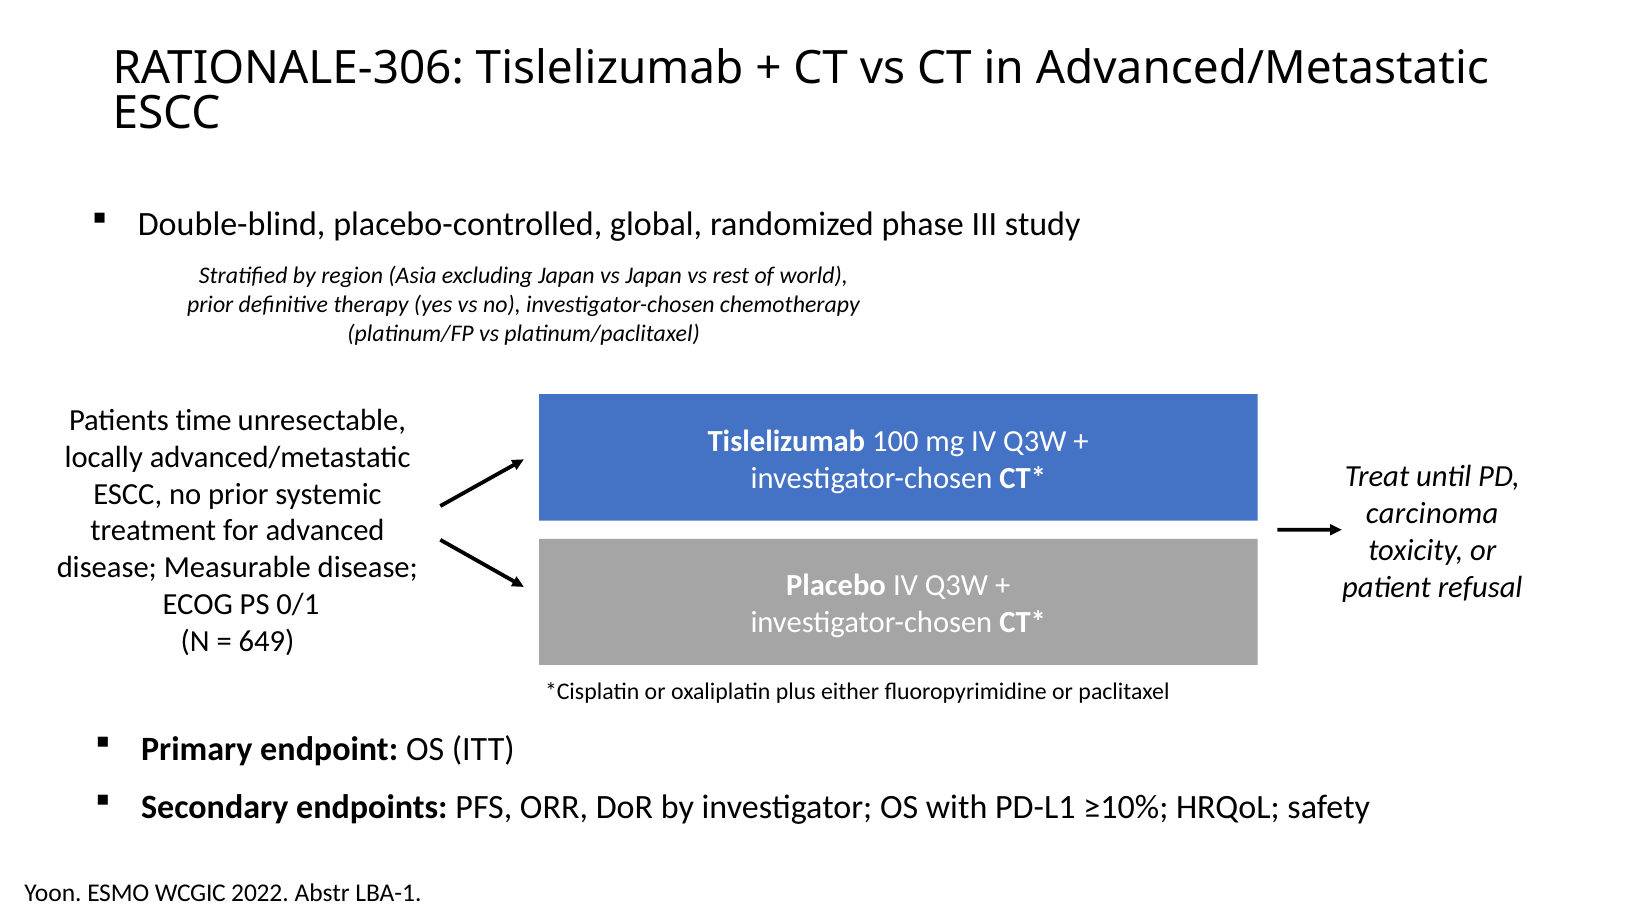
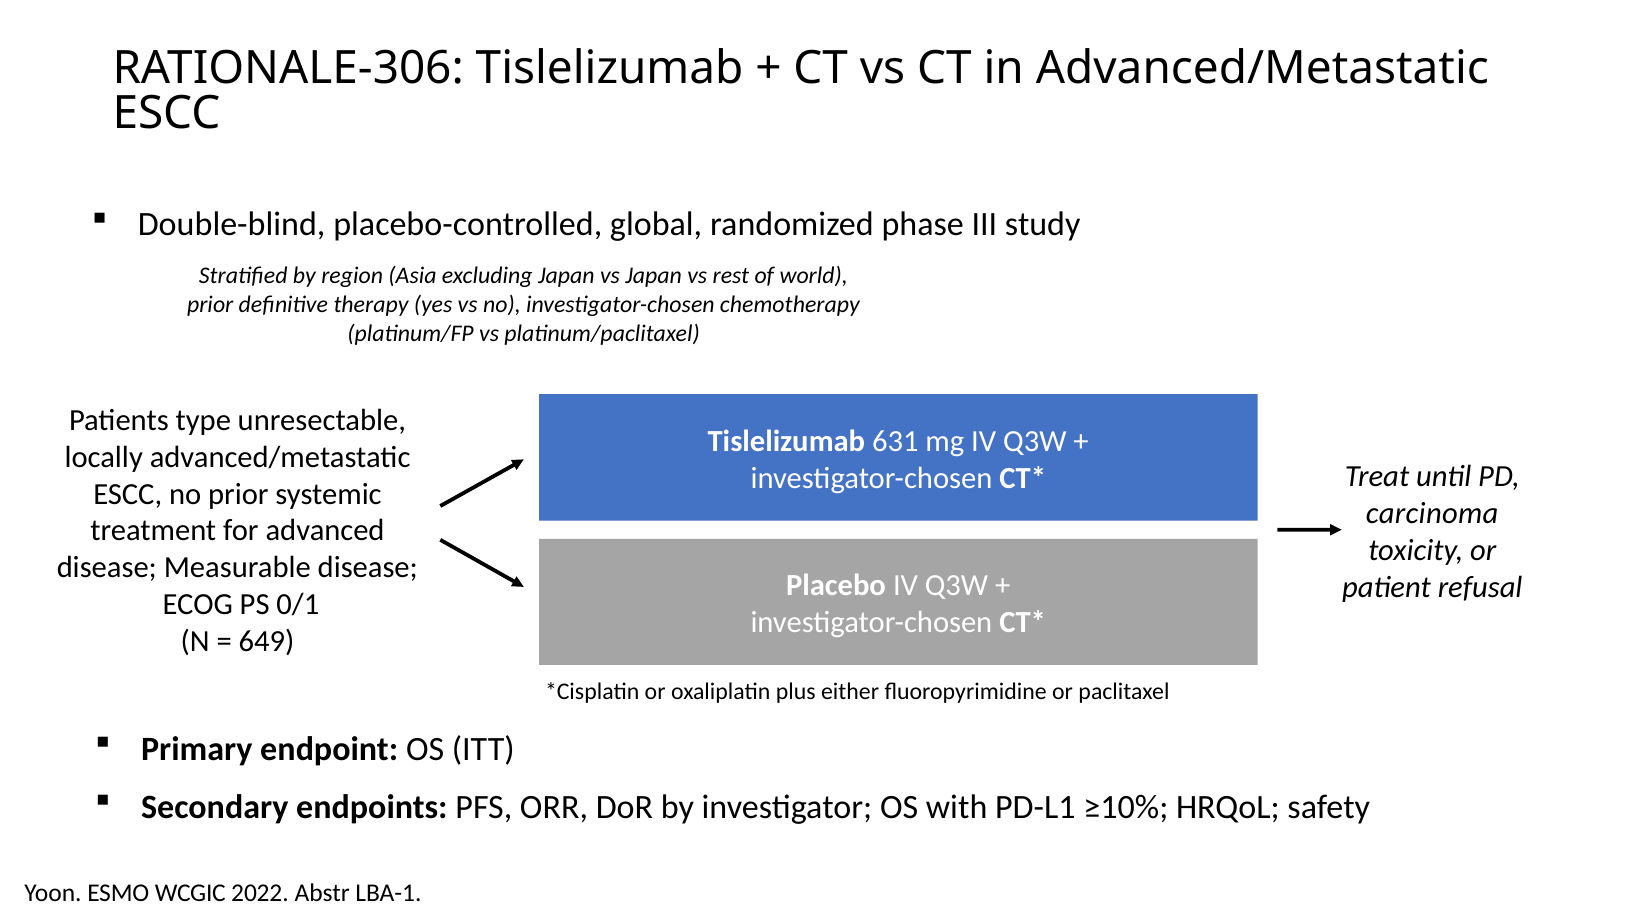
time: time -> type
100: 100 -> 631
